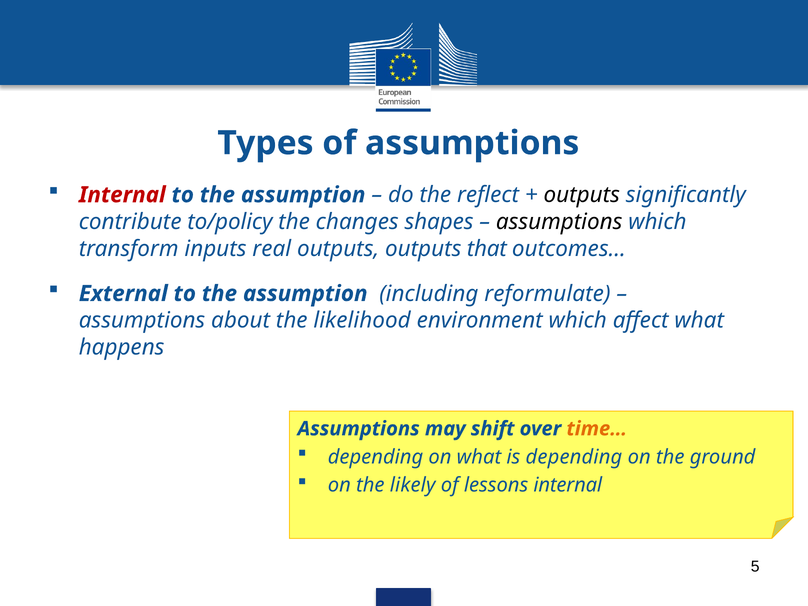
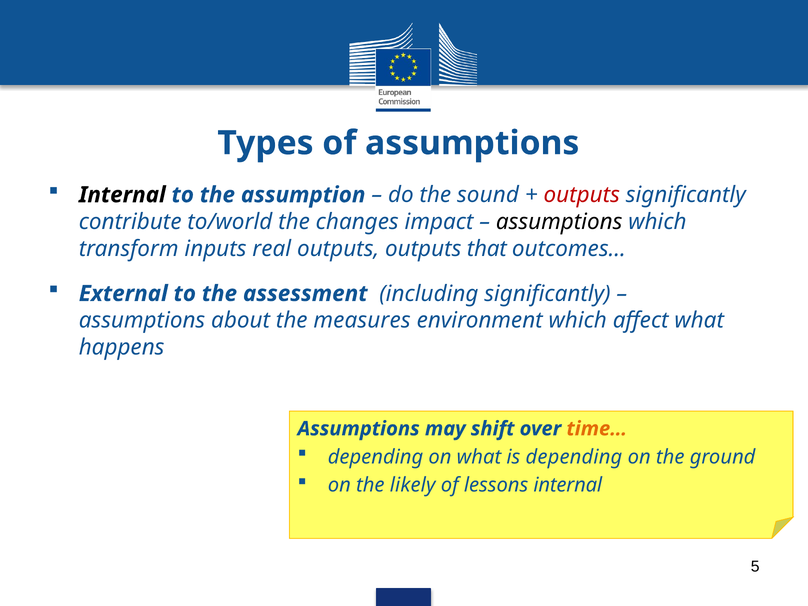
Internal at (122, 195) colour: red -> black
reflect: reflect -> sound
outputs at (582, 195) colour: black -> red
to/policy: to/policy -> to/world
shapes: shapes -> impact
External to the assumption: assumption -> assessment
including reformulate: reformulate -> significantly
likelihood: likelihood -> measures
